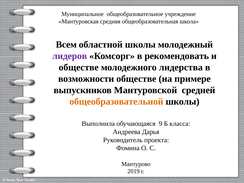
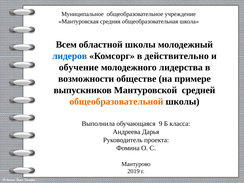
лидеров colour: purple -> blue
рекомендовать: рекомендовать -> действительно
обществе at (79, 67): обществе -> обучение
